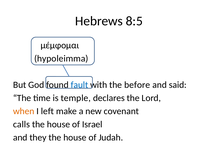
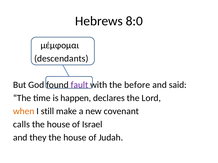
8:5: 8:5 -> 8:0
hypoleimma: hypoleimma -> descendants
fault colour: blue -> purple
temple: temple -> happen
left: left -> still
